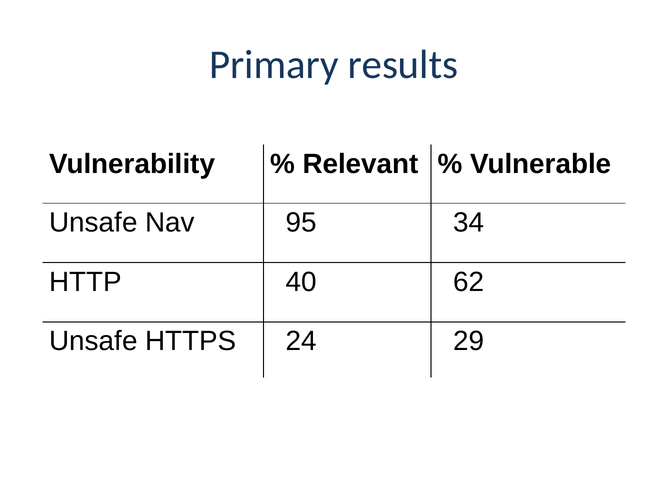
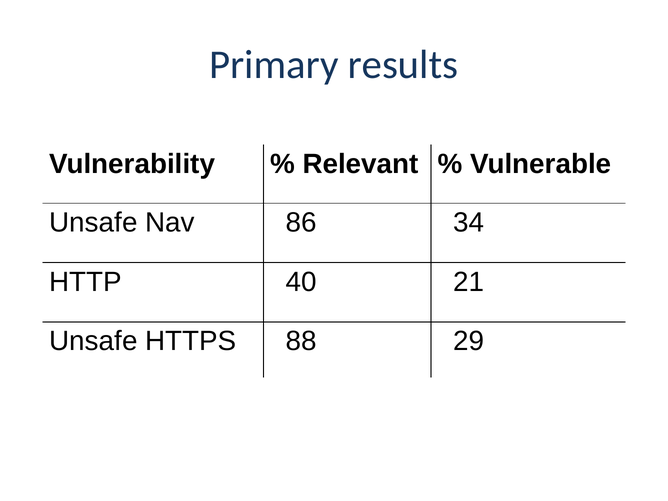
95: 95 -> 86
62: 62 -> 21
24: 24 -> 88
